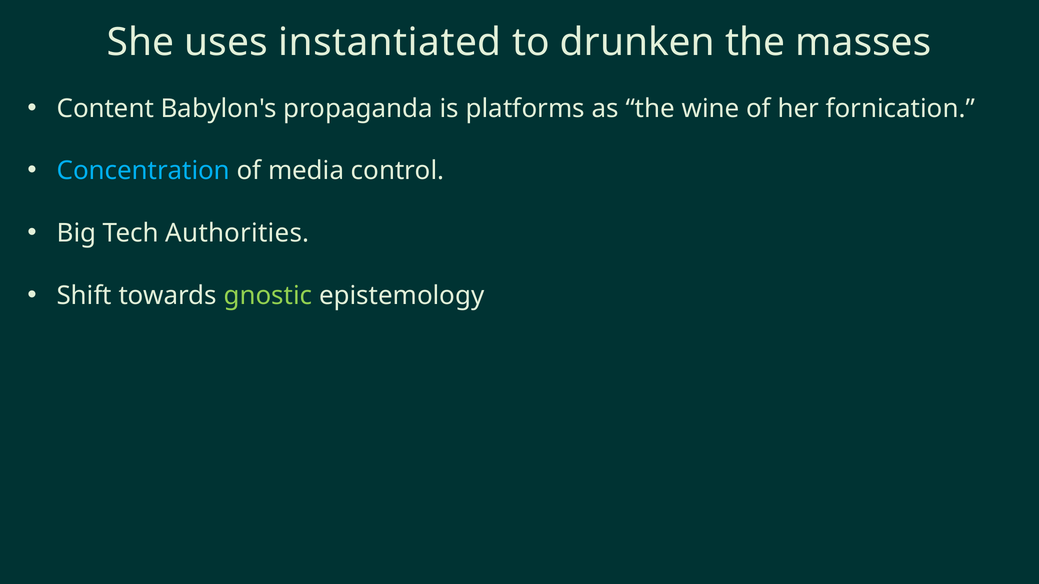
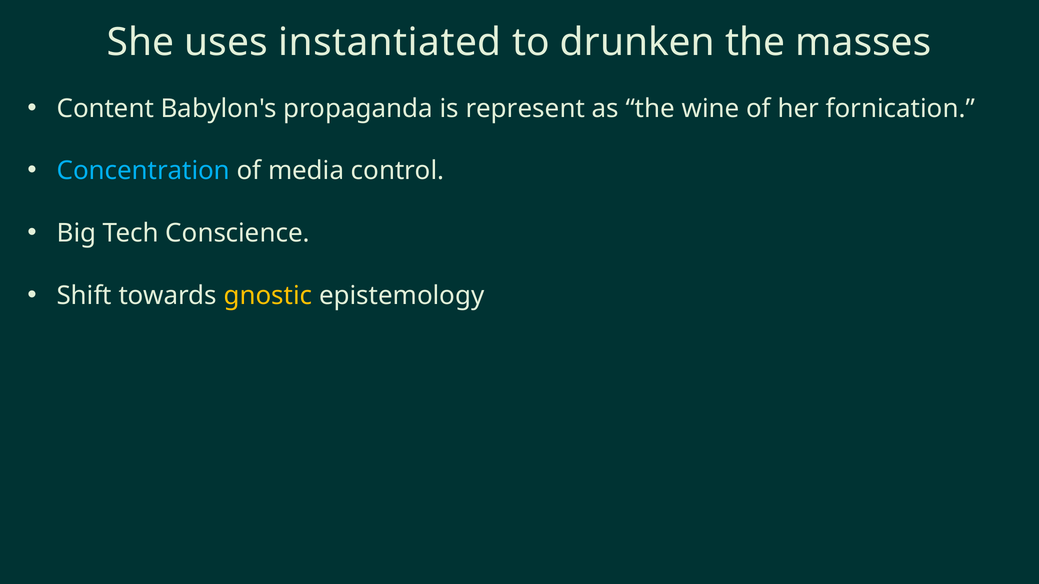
platforms: platforms -> represent
Authorities: Authorities -> Conscience
gnostic colour: light green -> yellow
